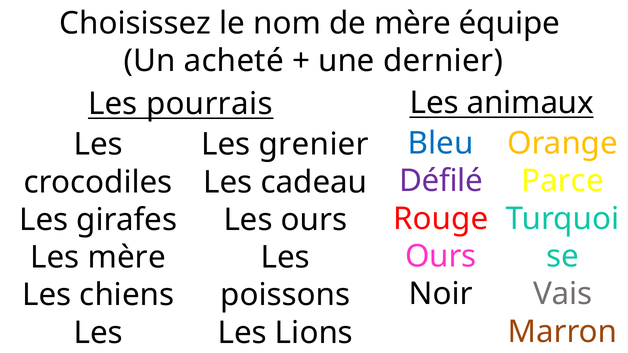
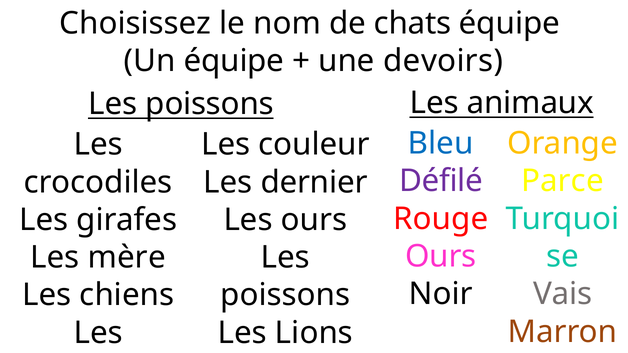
de mère: mère -> chats
Un acheté: acheté -> équipe
dernier: dernier -> devoirs
pourrais at (209, 104): pourrais -> poissons
grenier: grenier -> couleur
cadeau: cadeau -> dernier
